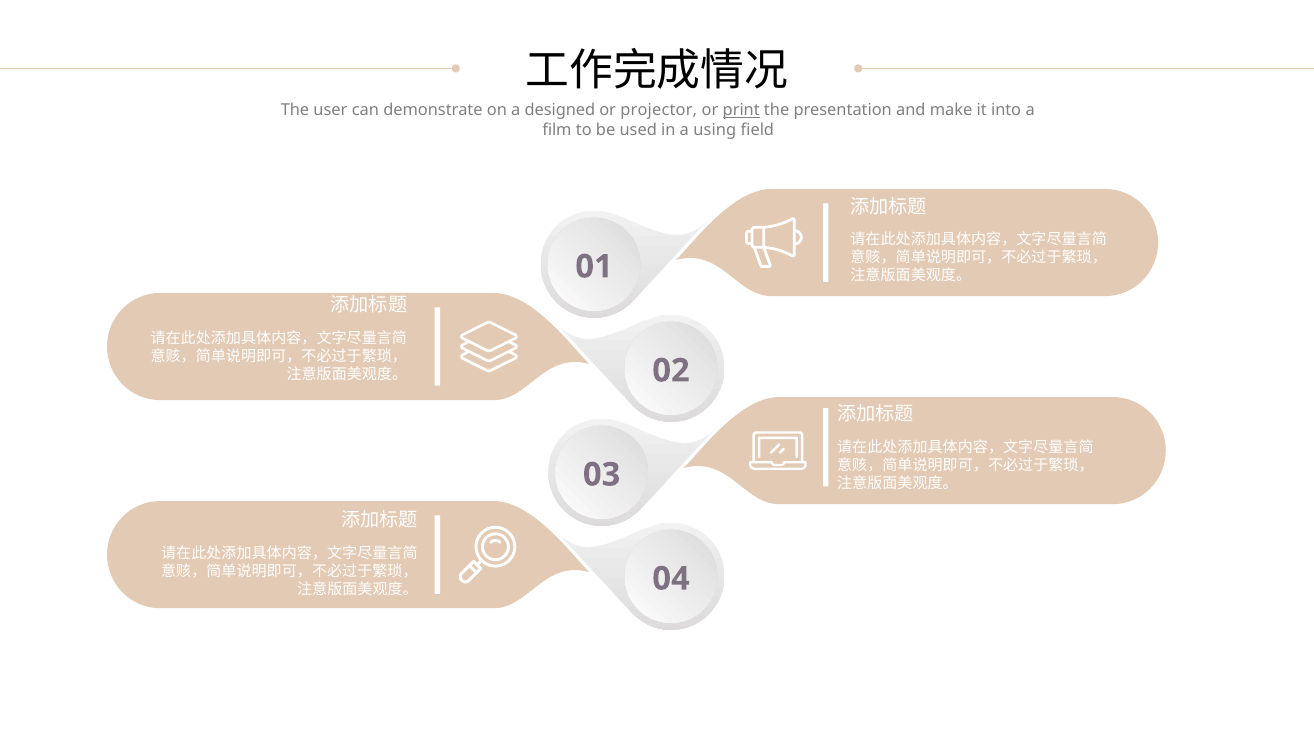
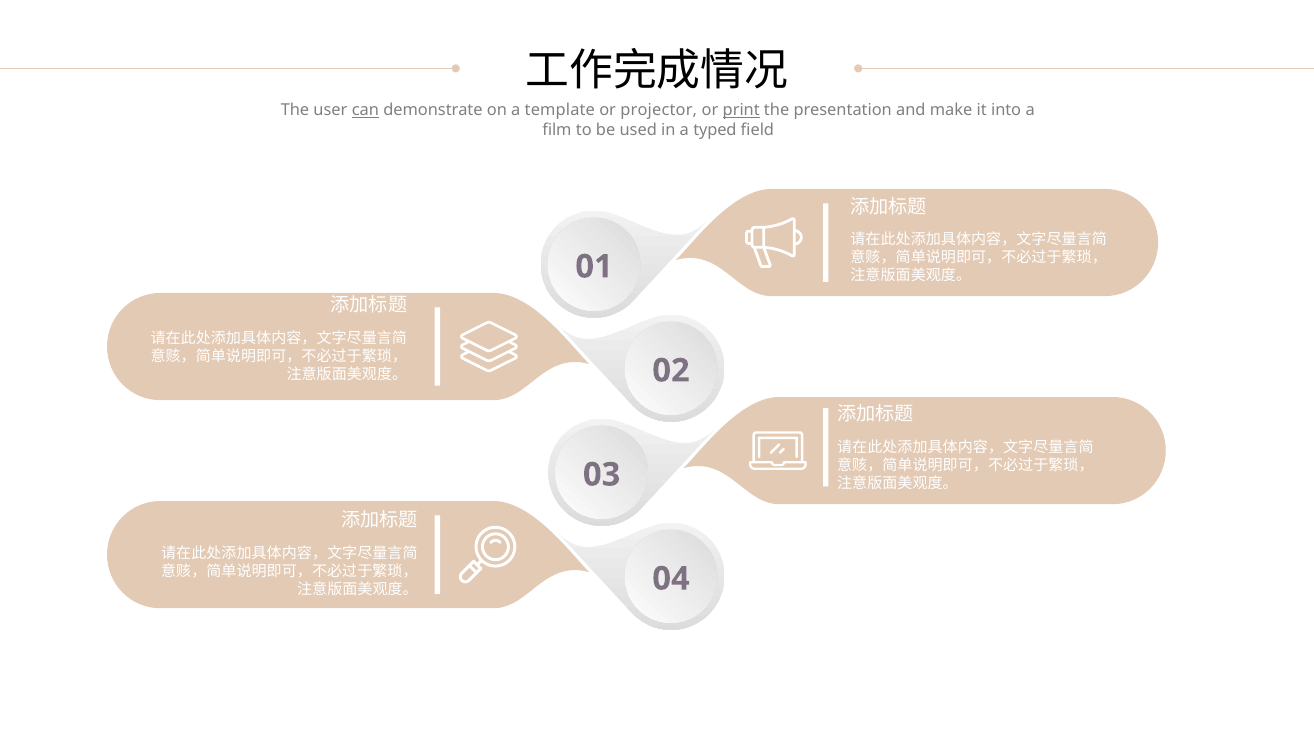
can underline: none -> present
designed: designed -> template
using: using -> typed
